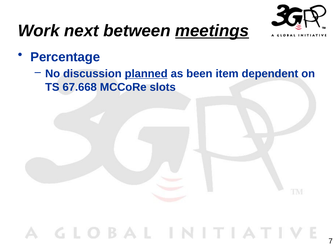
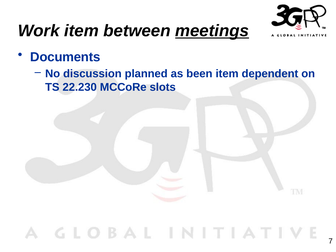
Work next: next -> item
Percentage: Percentage -> Documents
planned underline: present -> none
67.668: 67.668 -> 22.230
